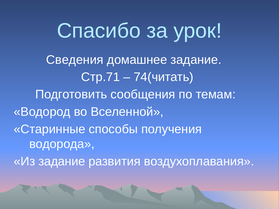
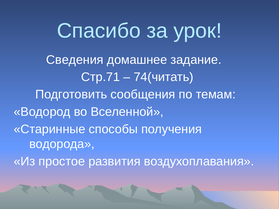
Из задание: задание -> простое
